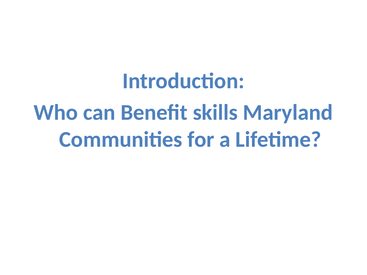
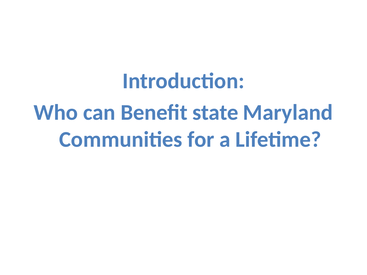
skills: skills -> state
